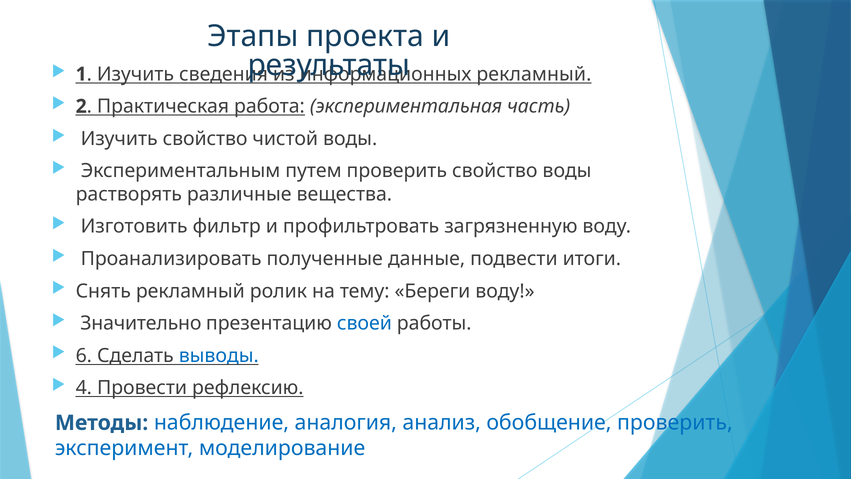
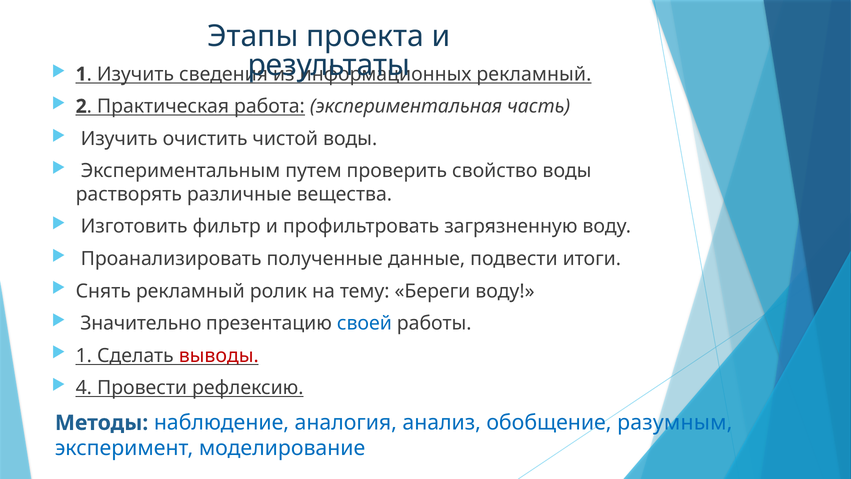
Изучить свойство: свойство -> очистить
6 at (84, 355): 6 -> 1
выводы colour: blue -> red
обобщение проверить: проверить -> разумным
